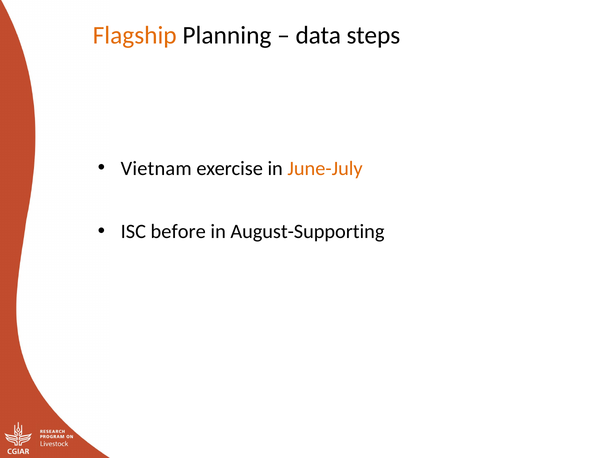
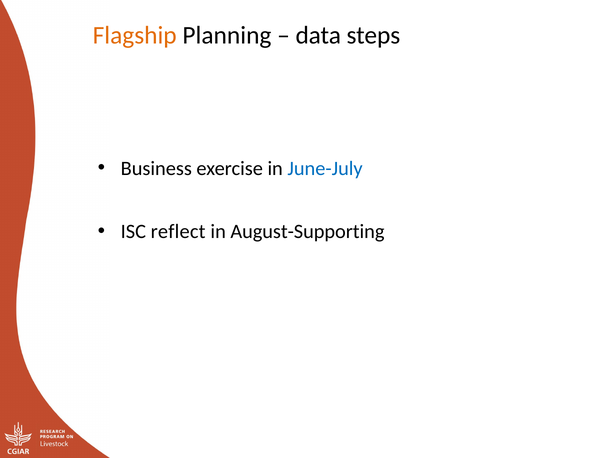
Vietnam: Vietnam -> Business
June-July colour: orange -> blue
before: before -> reflect
